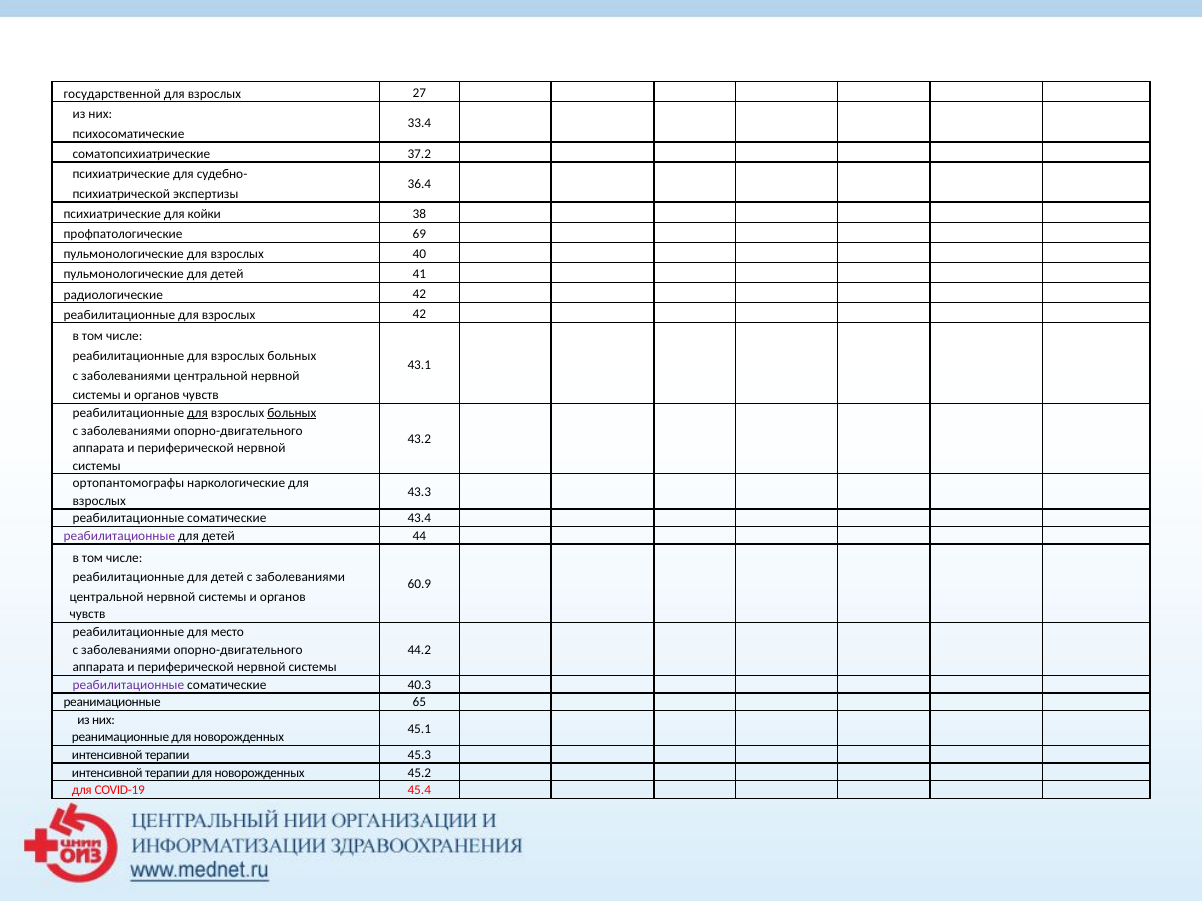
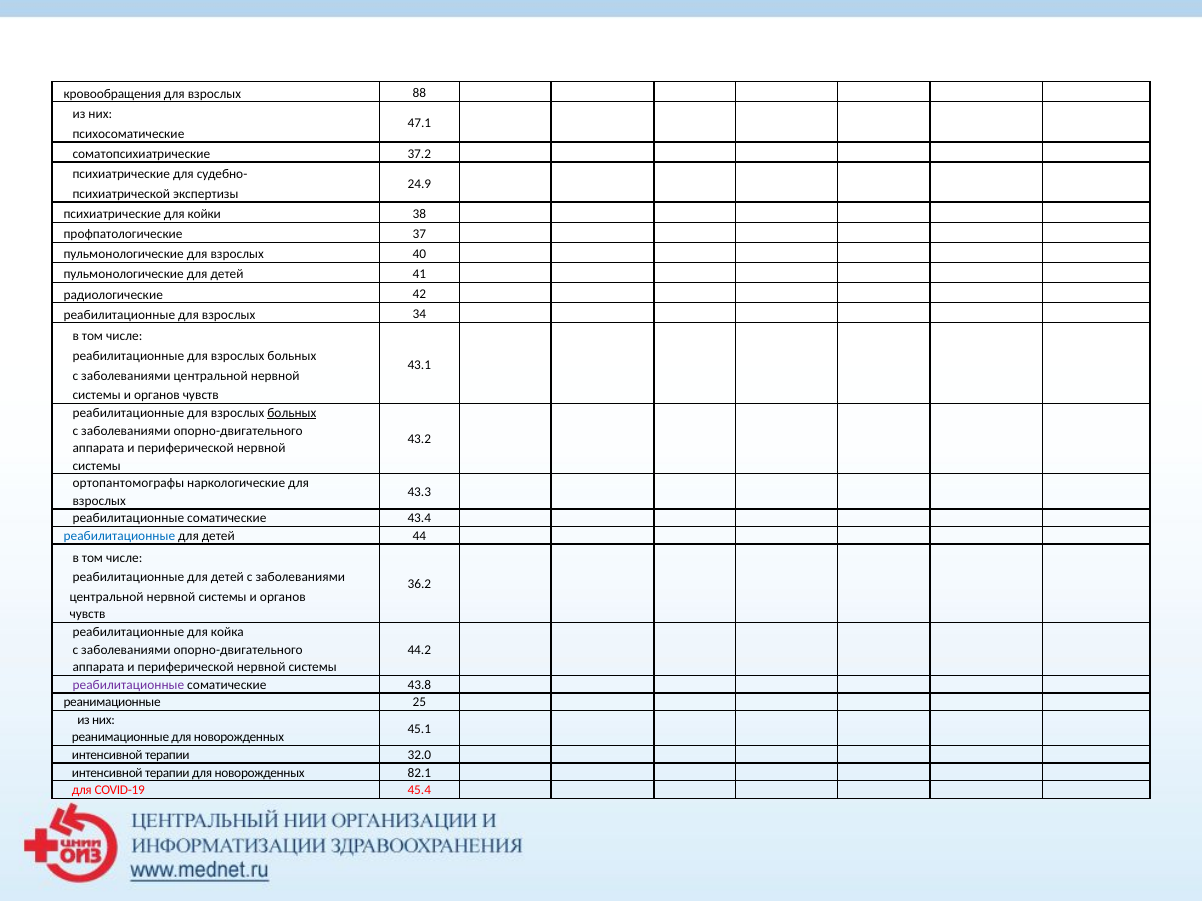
государственной: государственной -> кровообращения
27: 27 -> 88
33.4: 33.4 -> 47.1
36.4: 36.4 -> 24.9
69: 69 -> 37
взрослых 42: 42 -> 34
для at (198, 413) underline: present -> none
реабилитационные at (119, 536) colour: purple -> blue
60.9: 60.9 -> 36.2
место: место -> койка
40.3: 40.3 -> 43.8
65: 65 -> 25
45.3: 45.3 -> 32.0
45.2: 45.2 -> 82.1
